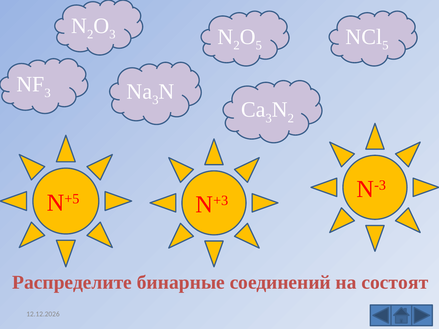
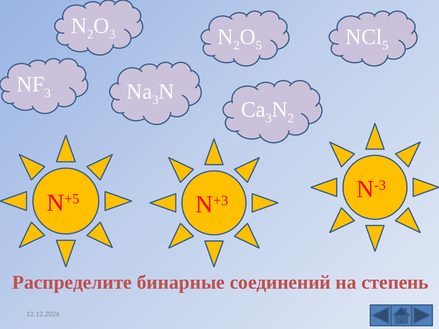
состоят: состоят -> степень
